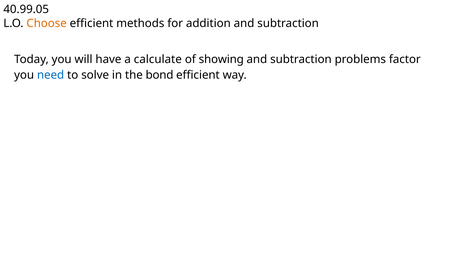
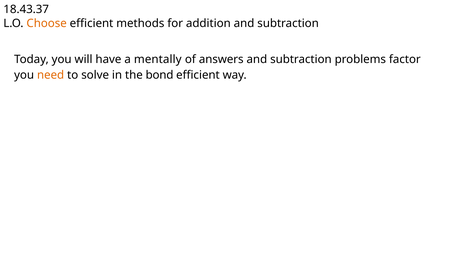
40.99.05: 40.99.05 -> 18.43.37
calculate: calculate -> mentally
showing: showing -> answers
need colour: blue -> orange
